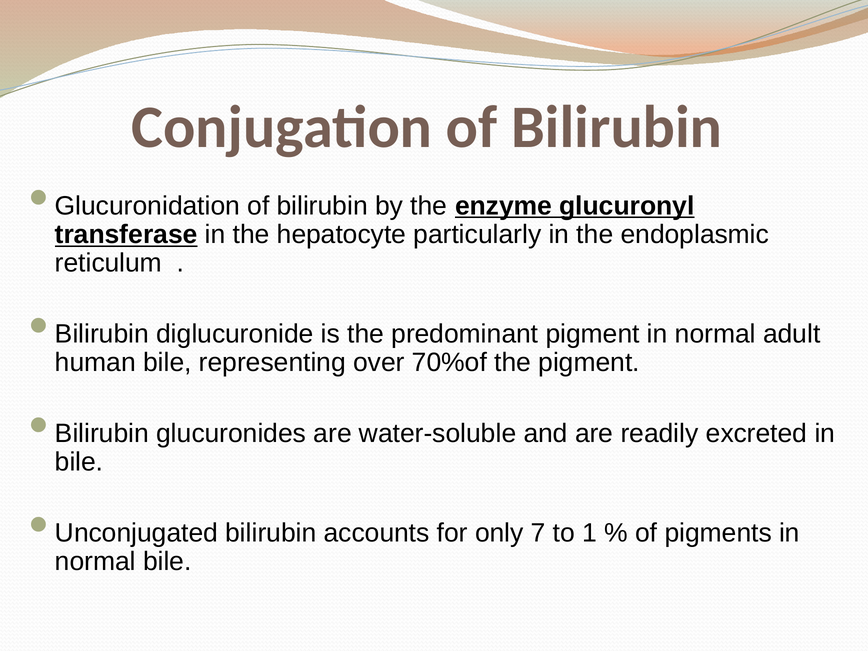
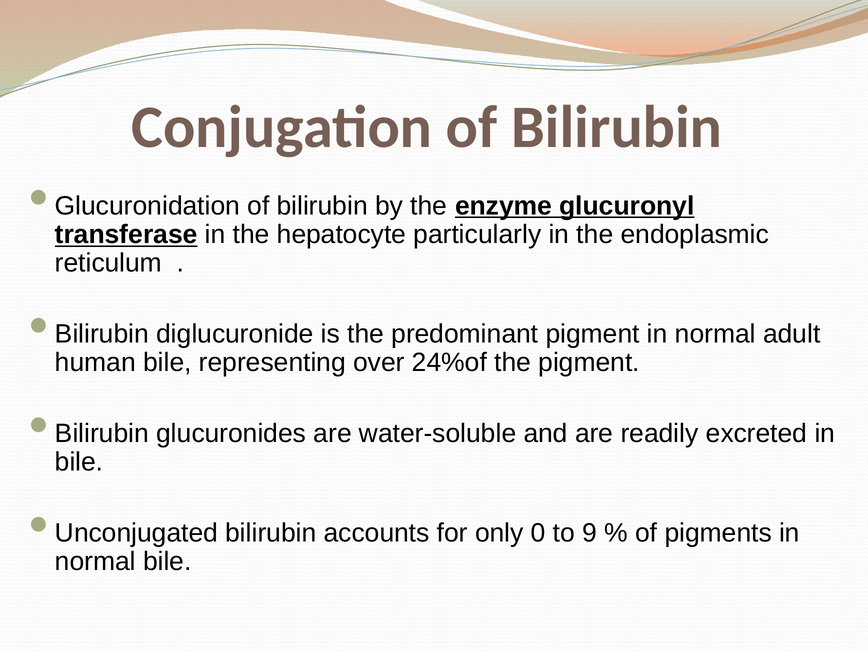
70%of: 70%of -> 24%of
7: 7 -> 0
1: 1 -> 9
